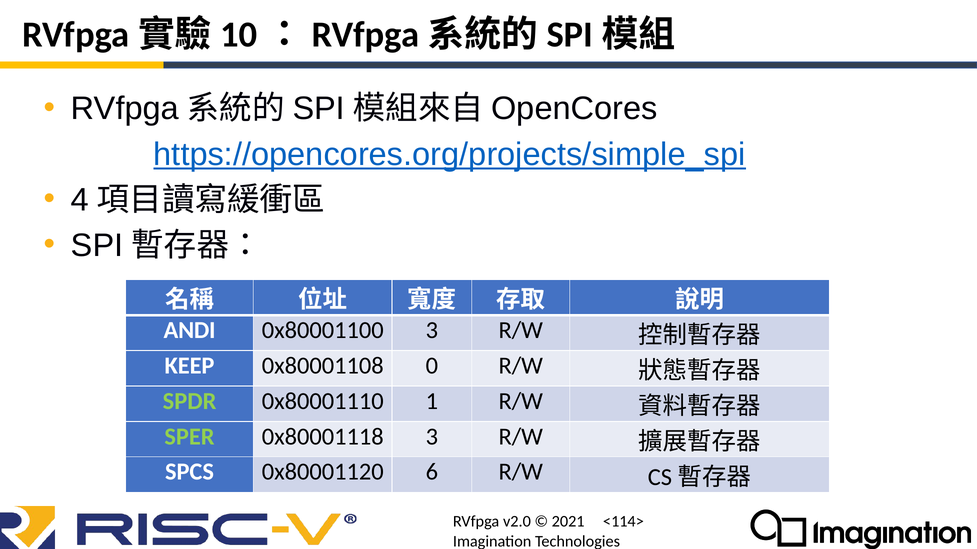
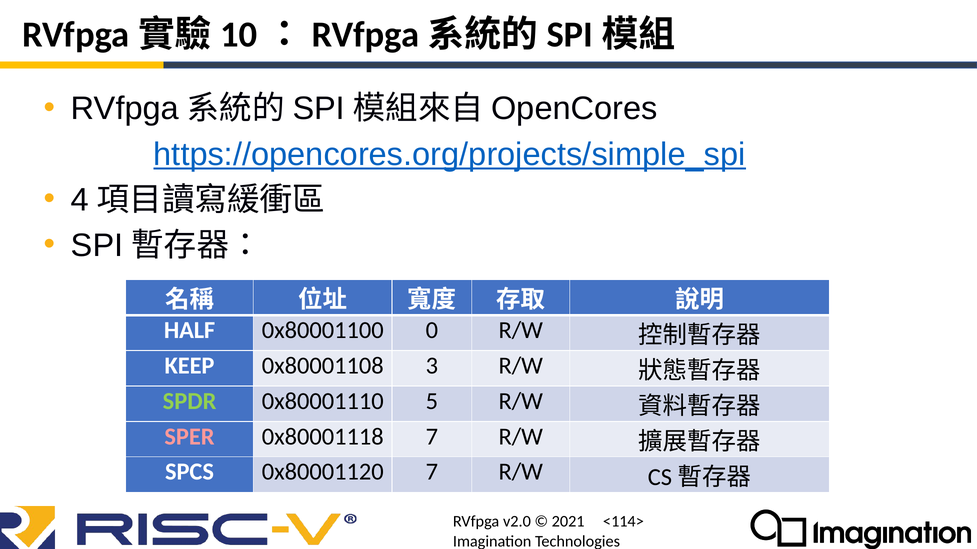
ANDI: ANDI -> HALF
0x80001100 3: 3 -> 0
0: 0 -> 3
1: 1 -> 5
SPER colour: light green -> pink
0x80001118 3: 3 -> 7
0x80001120 6: 6 -> 7
